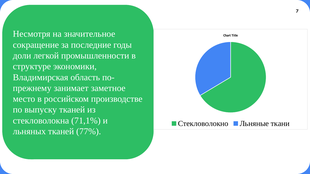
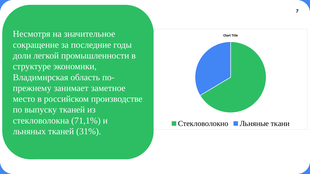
77%: 77% -> 31%
